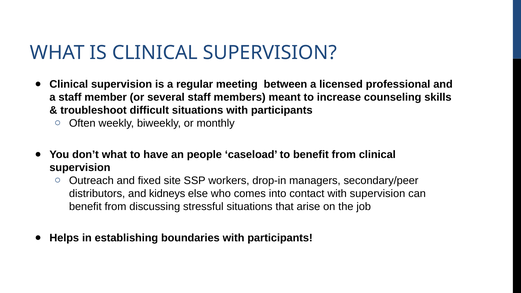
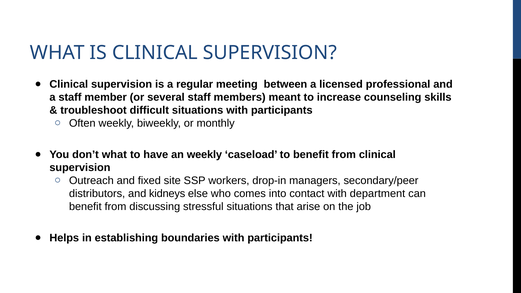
an people: people -> weekly
with supervision: supervision -> department
